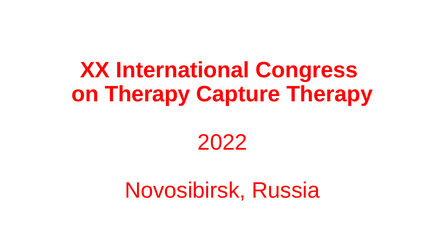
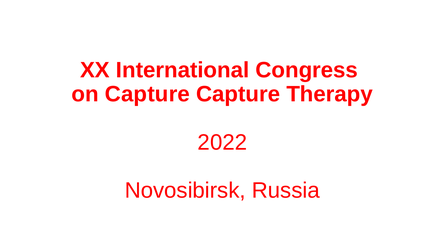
on Therapy: Therapy -> Capture
